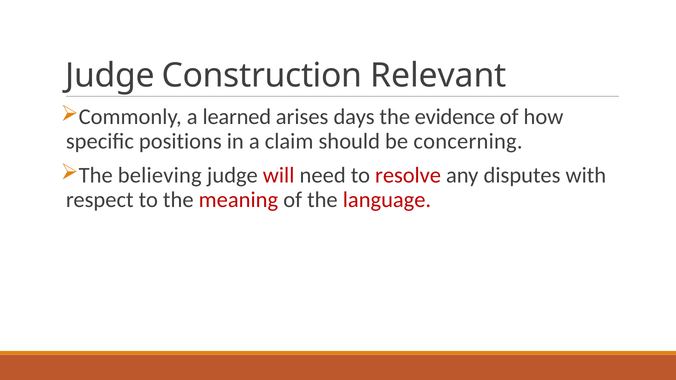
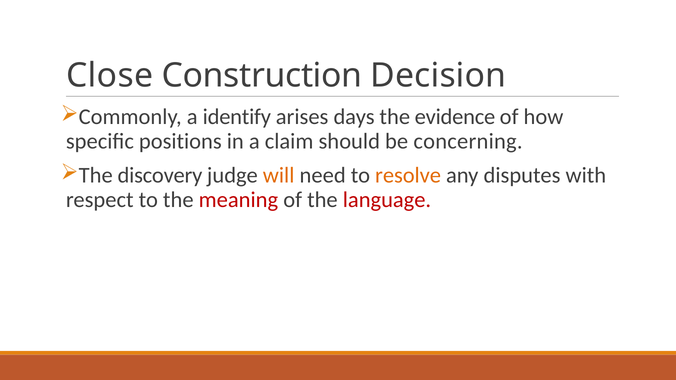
Judge at (110, 76): Judge -> Close
Relevant: Relevant -> Decision
learned: learned -> identify
believing: believing -> discovery
will colour: red -> orange
resolve colour: red -> orange
